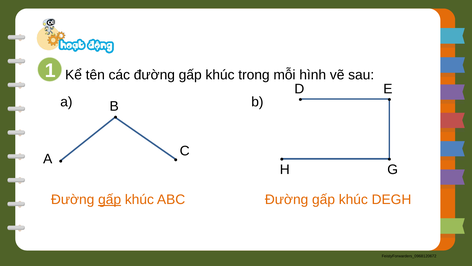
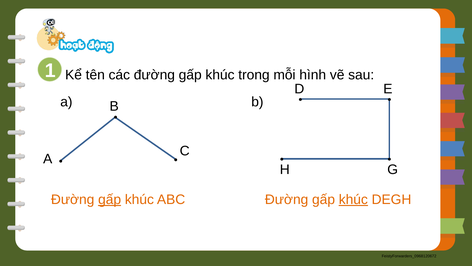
khúc at (353, 199) underline: none -> present
